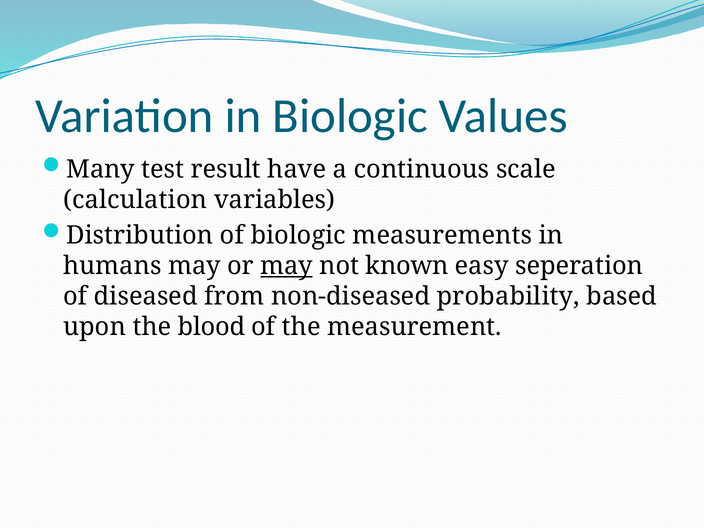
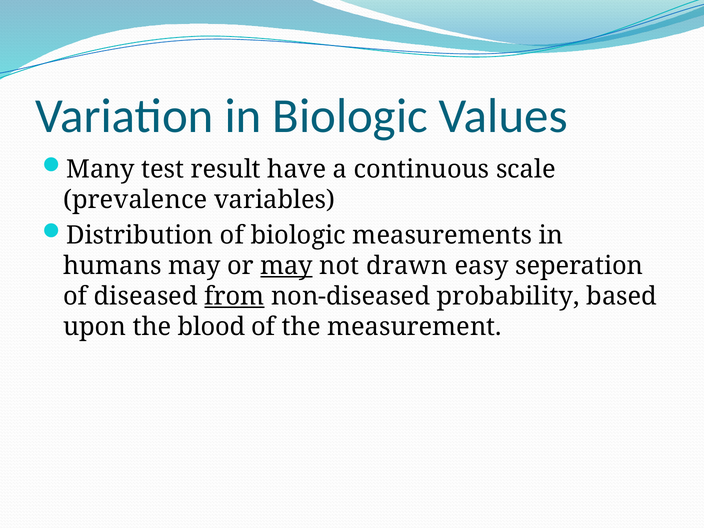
calculation: calculation -> prevalence
known: known -> drawn
from underline: none -> present
